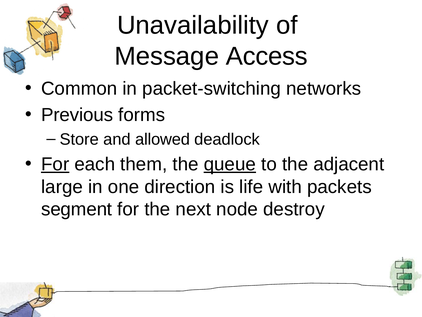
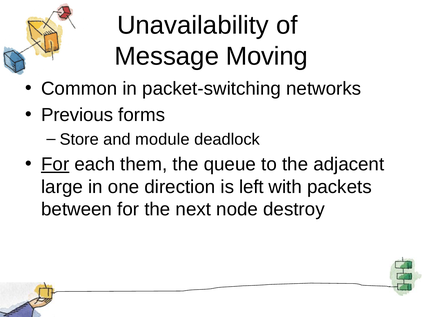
Access: Access -> Moving
allowed: allowed -> module
queue underline: present -> none
life: life -> left
segment: segment -> between
